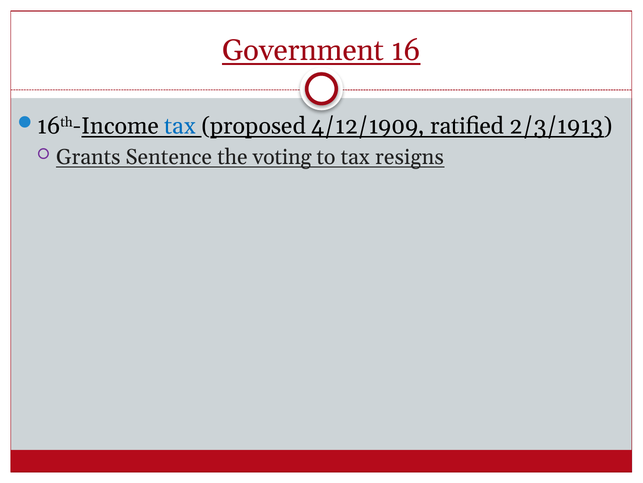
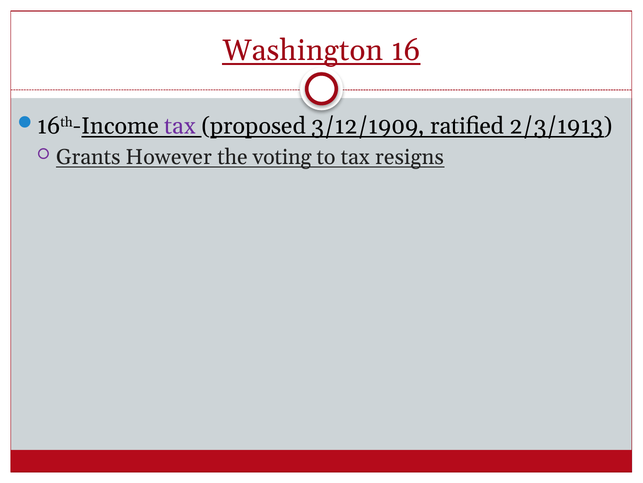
Government: Government -> Washington
tax at (180, 126) colour: blue -> purple
4/12/1909: 4/12/1909 -> 3/12/1909
Sentence: Sentence -> However
